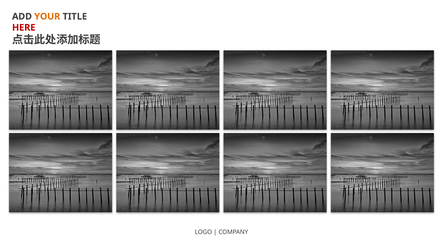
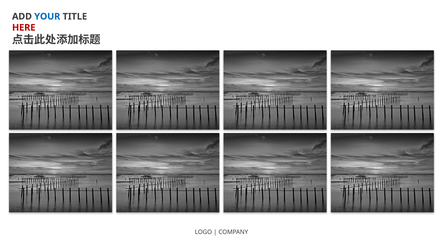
YOUR colour: orange -> blue
